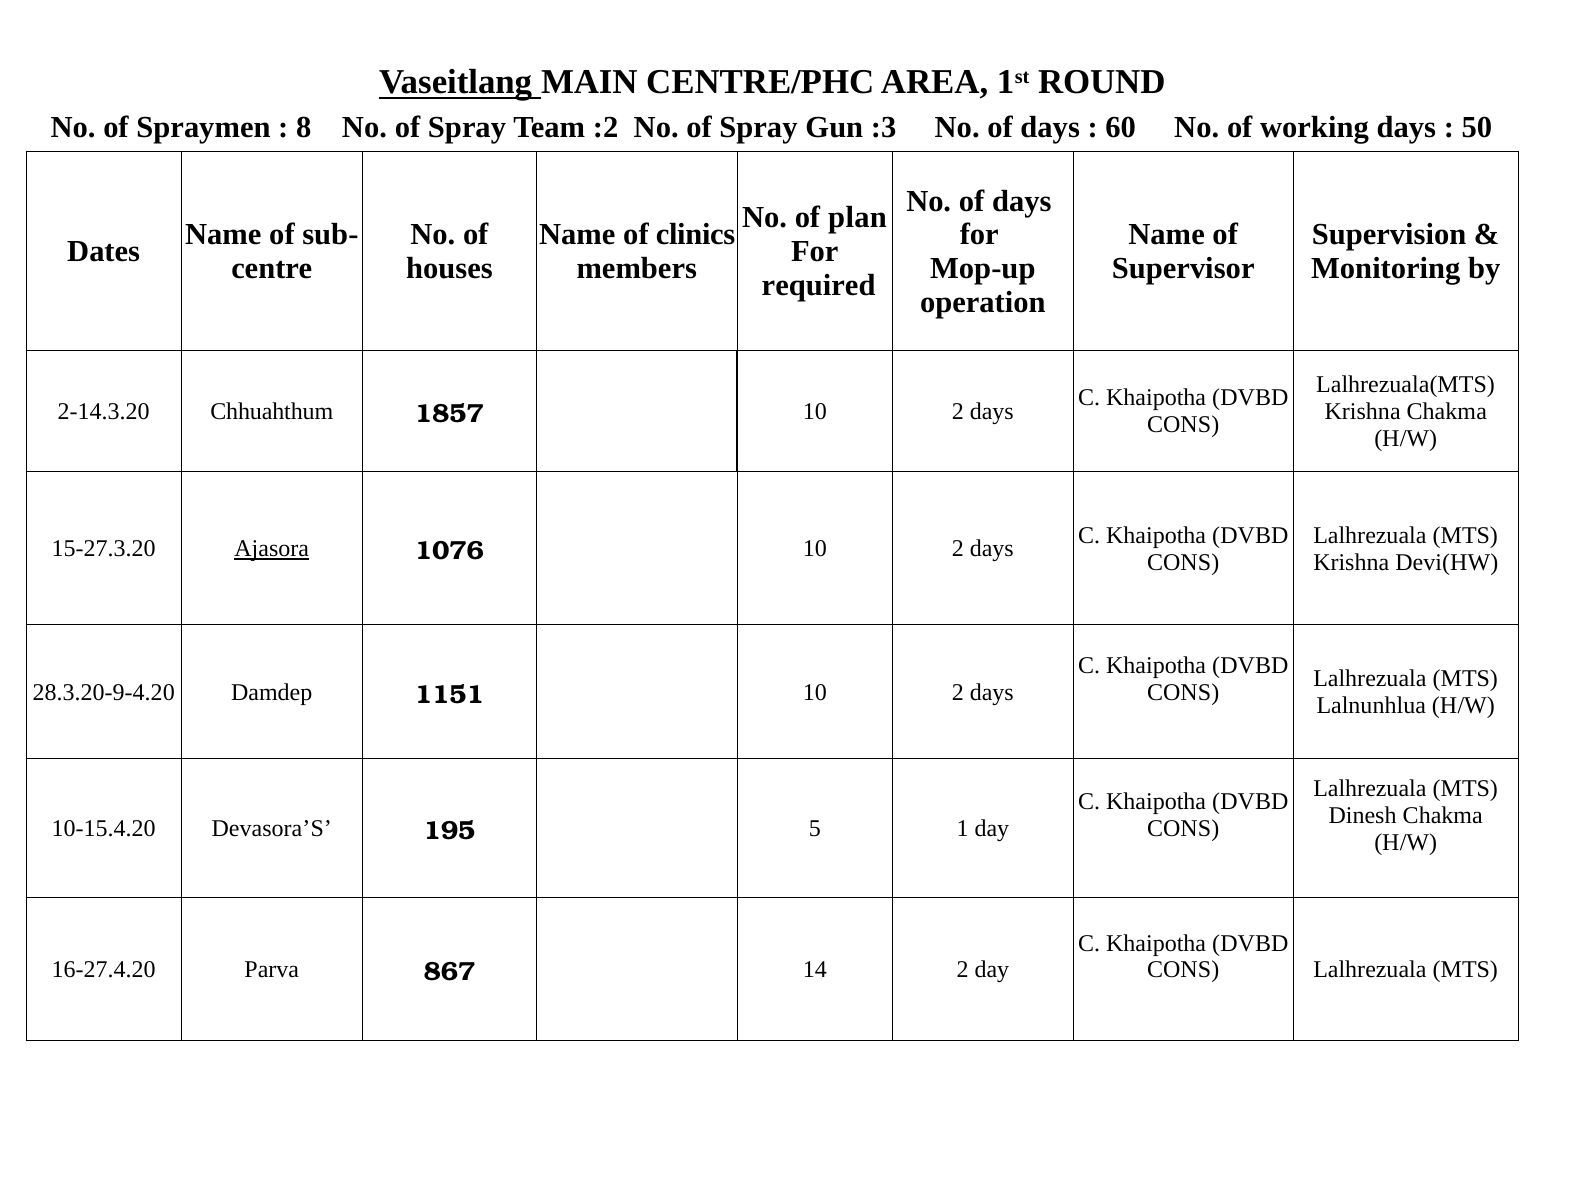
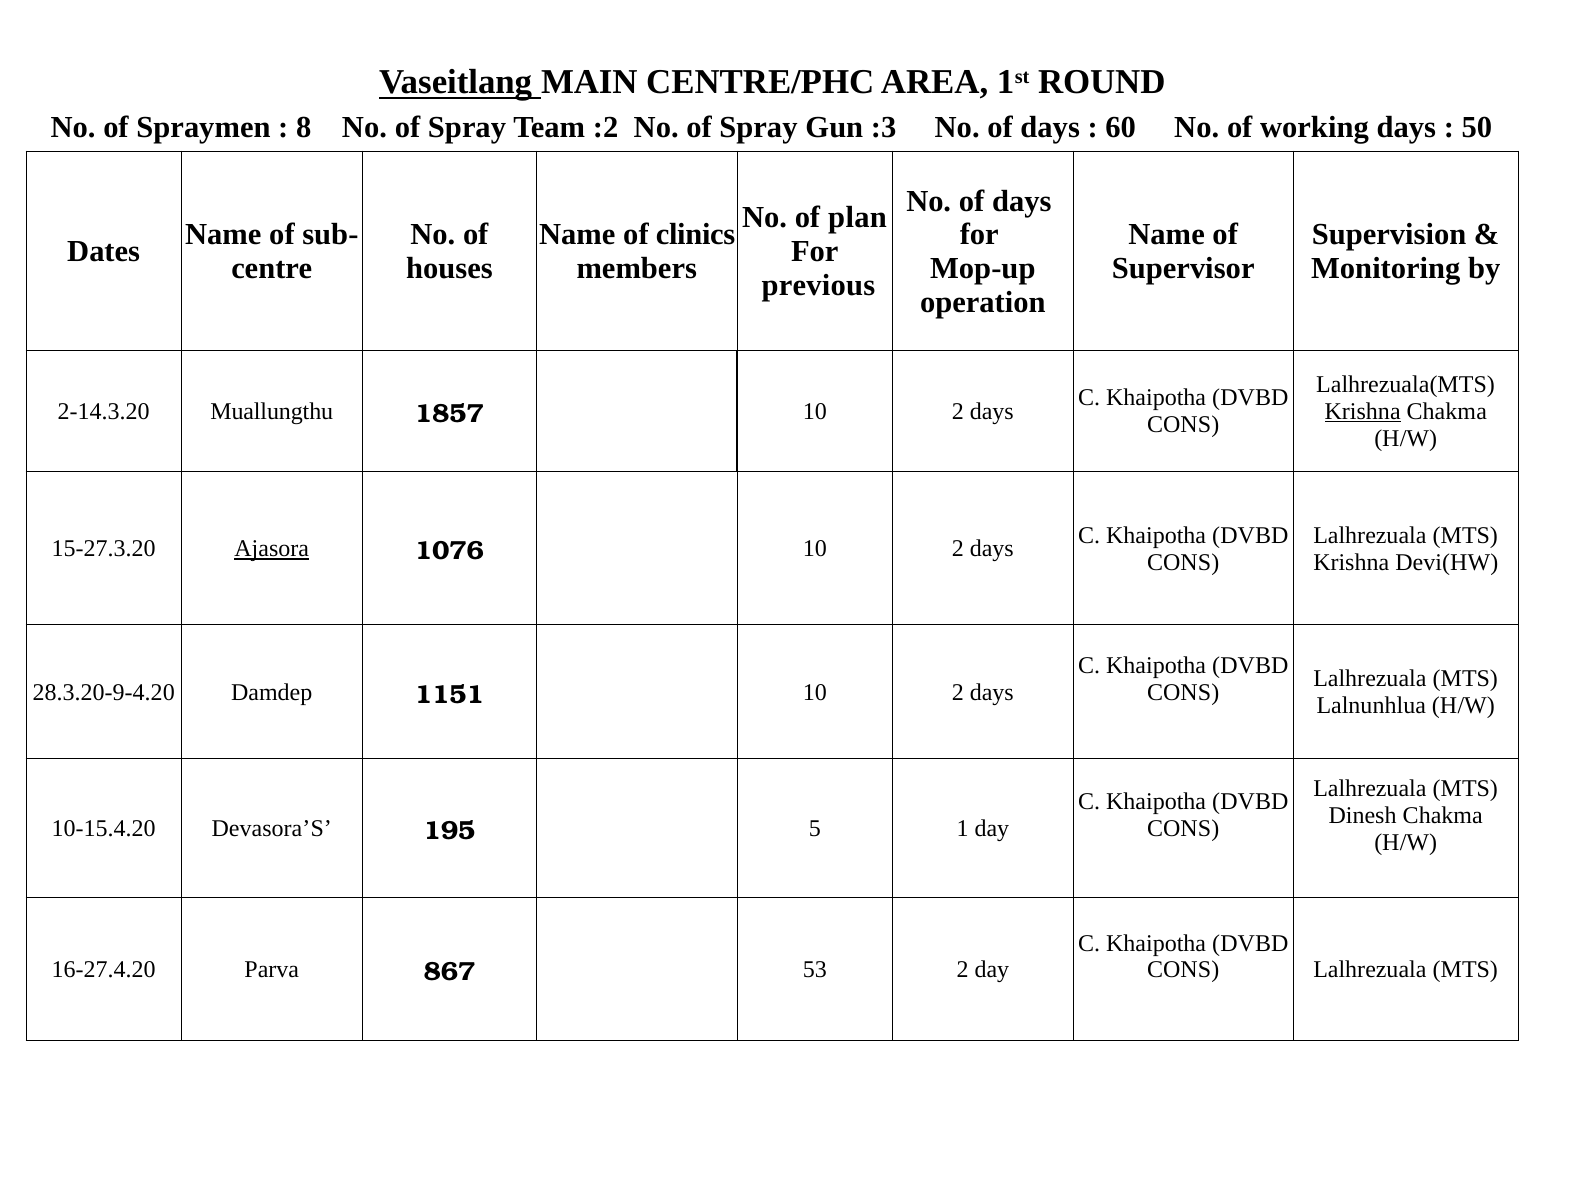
required: required -> previous
Chhuahthum: Chhuahthum -> Muallungthu
Krishna at (1363, 411) underline: none -> present
14: 14 -> 53
